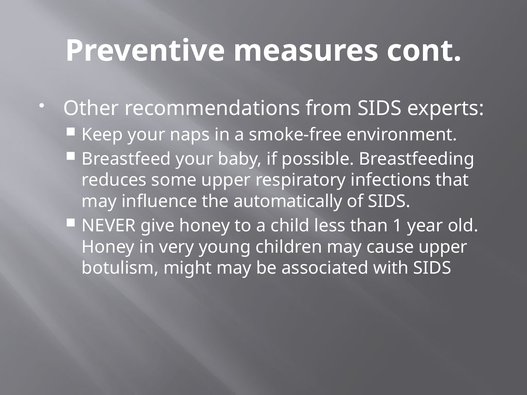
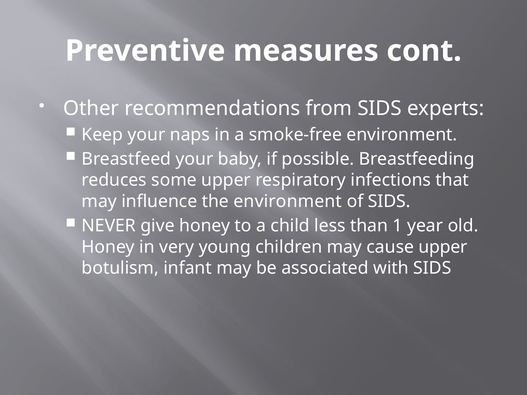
the automatically: automatically -> environment
might: might -> infant
